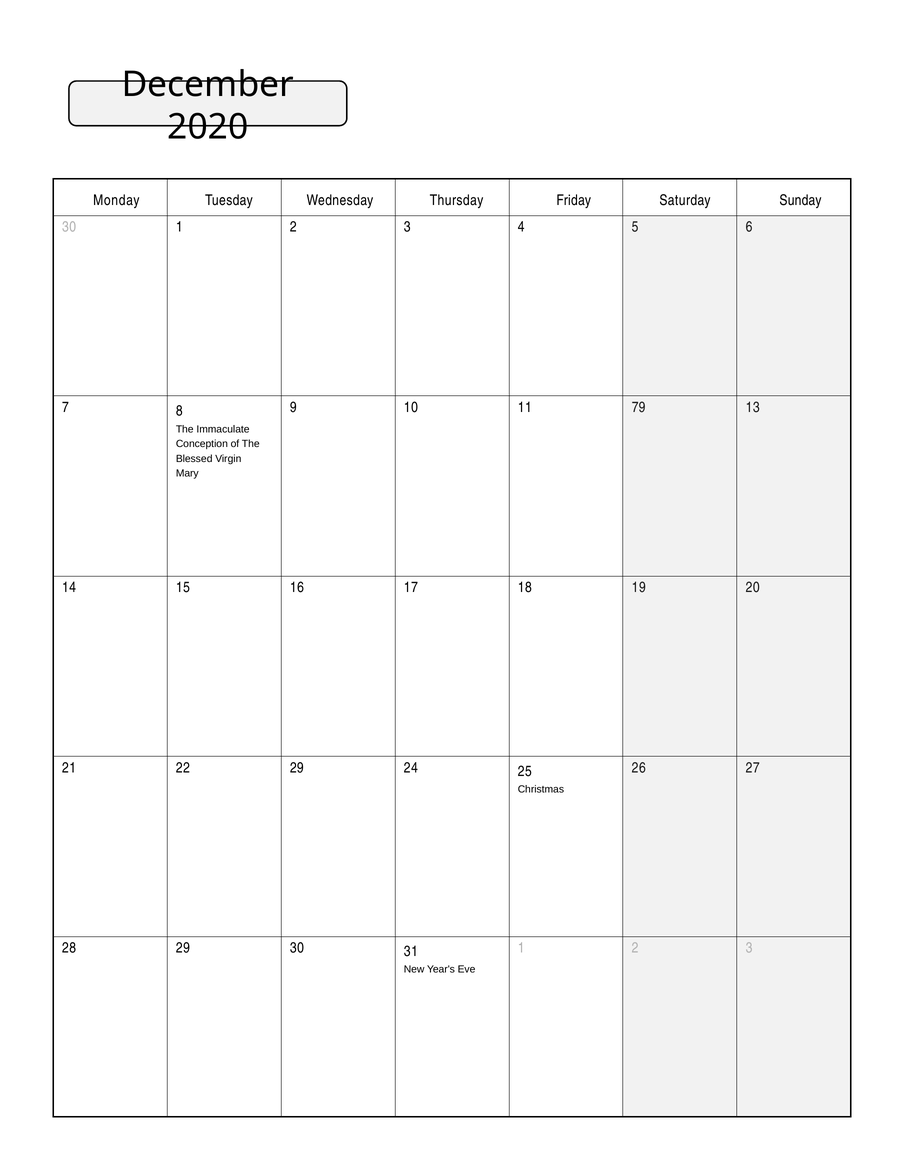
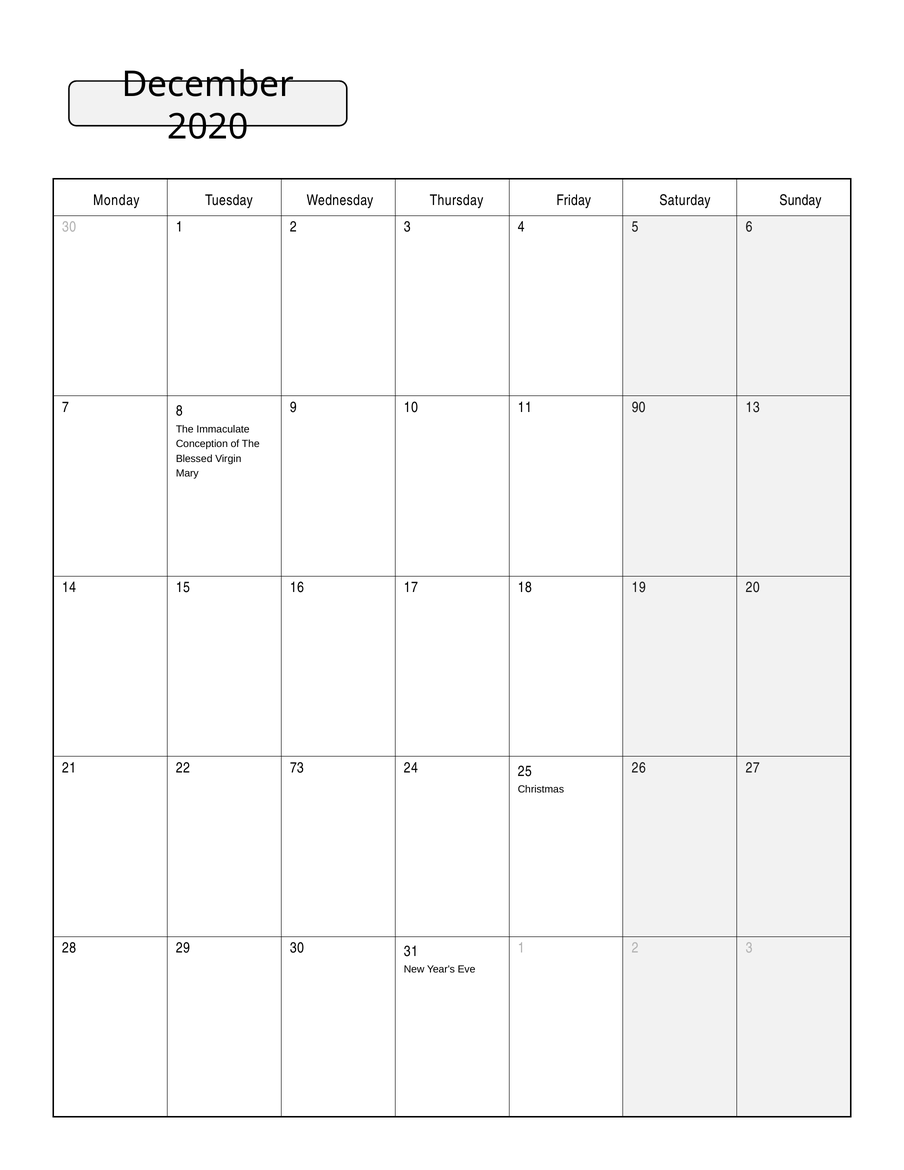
79: 79 -> 90
22 29: 29 -> 73
